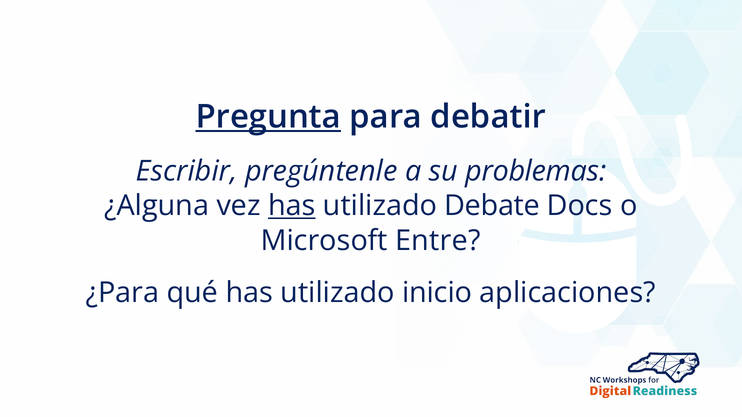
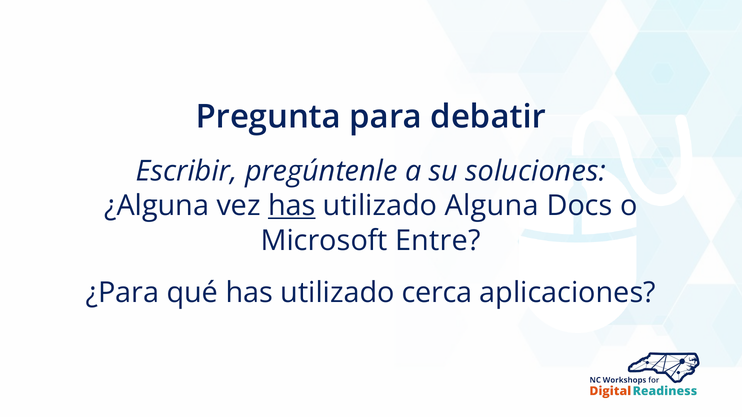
Pregunta underline: present -> none
problemas: problemas -> soluciones
Debate: Debate -> Alguna
inicio: inicio -> cerca
